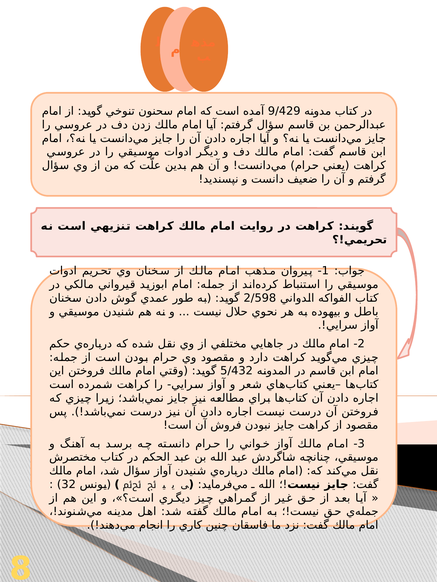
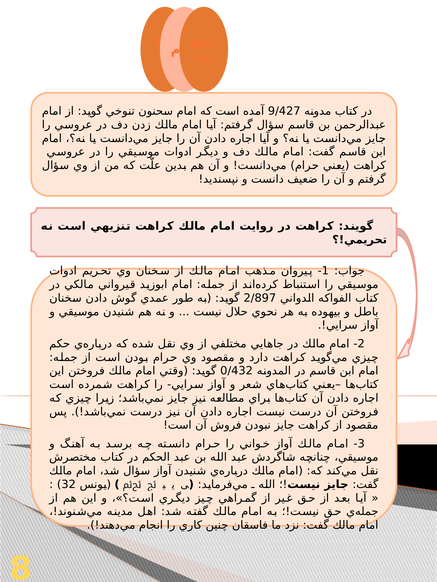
9/429: 9/429 -> 9/427
2/598: 2/598 -> 2/897
5/432: 5/432 -> 0/432
